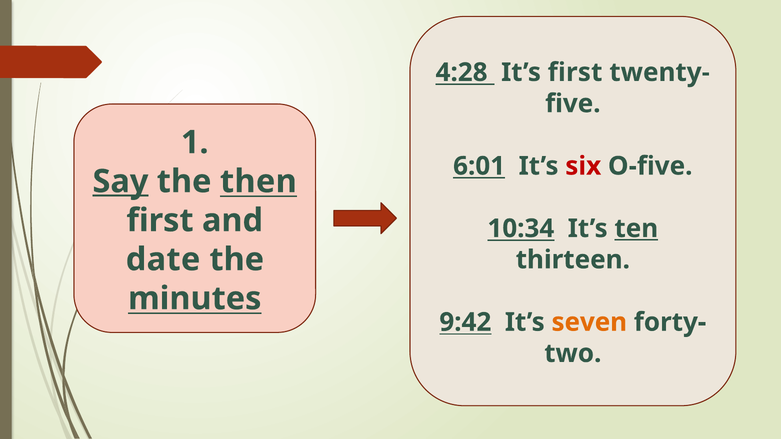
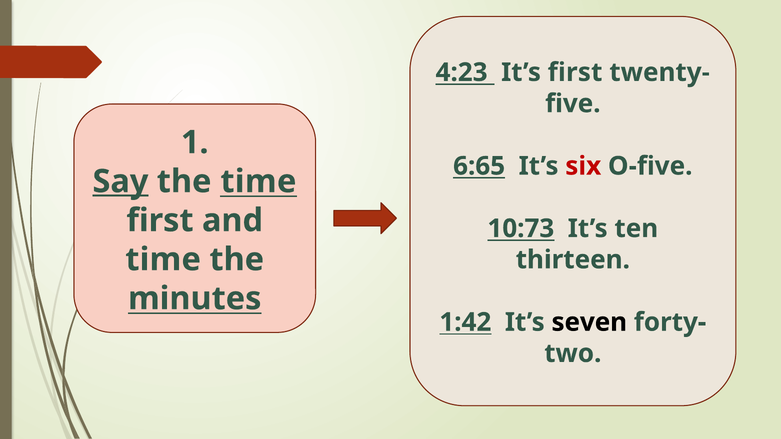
4:28: 4:28 -> 4:23
6:01: 6:01 -> 6:65
the then: then -> time
10:34: 10:34 -> 10:73
ten underline: present -> none
date at (163, 260): date -> time
9:42: 9:42 -> 1:42
seven colour: orange -> black
